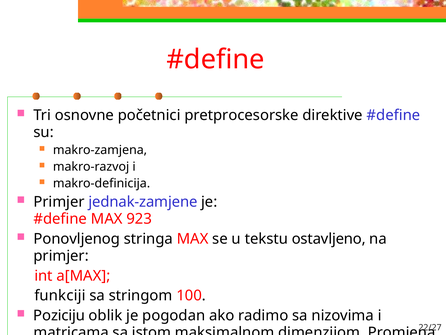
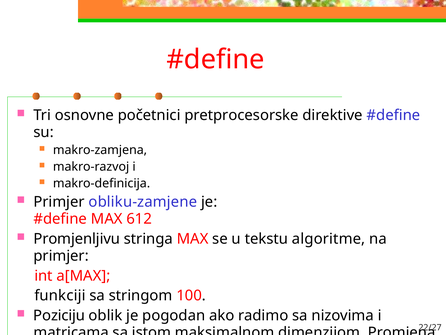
jednak-zamjene: jednak-zamjene -> obliku-zamjene
923: 923 -> 612
Ponovljenog: Ponovljenog -> Promjenljivu
ostavljeno: ostavljeno -> algoritme
